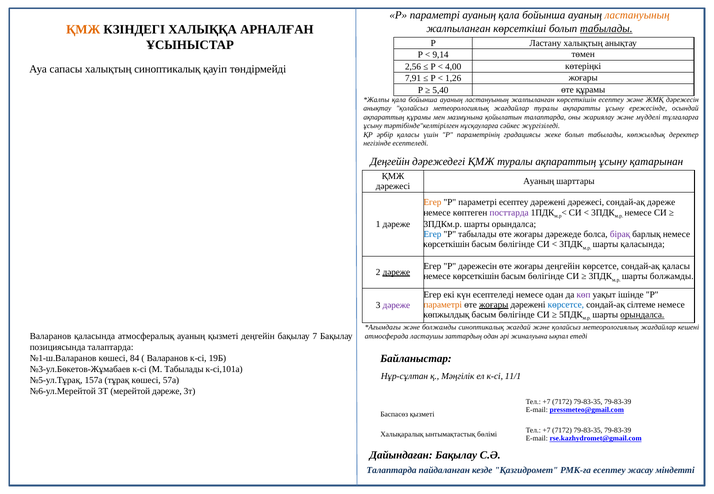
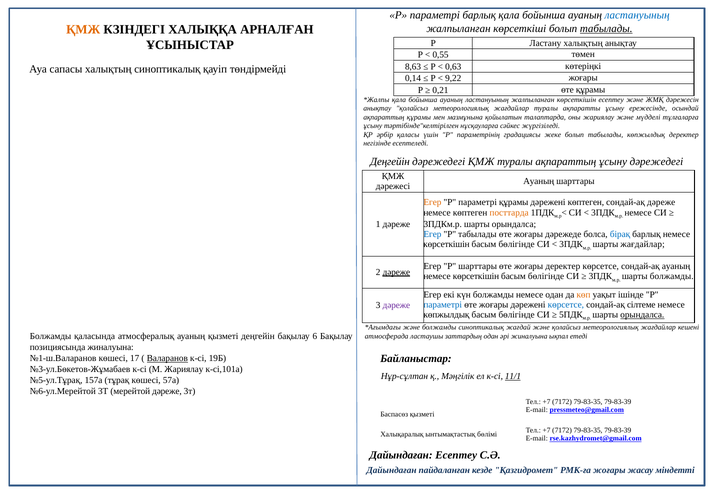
параметрі ауаның: ауаның -> барлық
ластануының at (637, 15) colour: orange -> blue
9,14: 9,14 -> 0,55
2,56: 2,56 -> 8,63
4,00: 4,00 -> 0,63
7,91: 7,91 -> 0,14
1,26: 1,26 -> 9,22
5,40: 5,40 -> 0,21
ұсыну қатарынан: қатарынан -> дәрежедегі
параметрі есептеу: есептеу -> құрамы
дәрежені дәрежесі: дәрежесі -> көптеген
посттарда colour: purple -> orange
бірақ colour: purple -> blue
шарты қаласында: қаласында -> жағдайлар
Р дәрежесін: дәрежесін -> шарттары
жоғары деңгейін: деңгейін -> деректер
сондай-ақ қаласы: қаласы -> ауаның
күн есептеледі: есептеледі -> болжамды
көп colour: purple -> orange
параметрі at (443, 305) colour: orange -> blue
жоғары at (494, 305) underline: present -> none
Валаранов at (50, 337): Валаранов -> Болжамды
7: 7 -> 6
позициясында талаптарда: талаптарда -> жиналуына
84: 84 -> 17
Валаранов at (167, 359) underline: none -> present
М Табылады: Табылады -> Жариялау
11/1 underline: none -> present
Дайындаған Бақылау: Бақылау -> Есептеу
Талаптарда at (392, 471): Талаптарда -> Дайындаған
РМК-ға есептеу: есептеу -> жоғары
